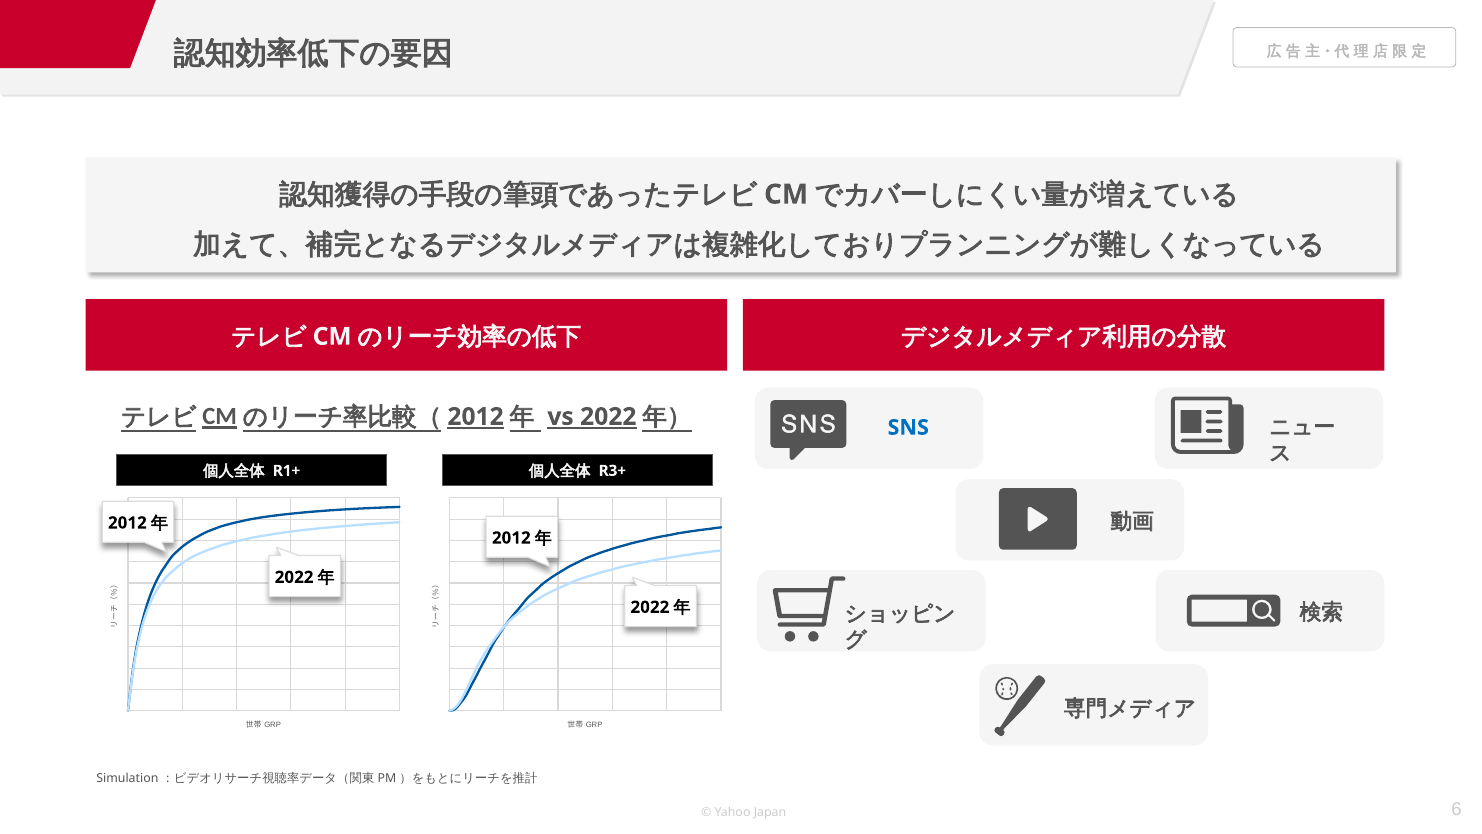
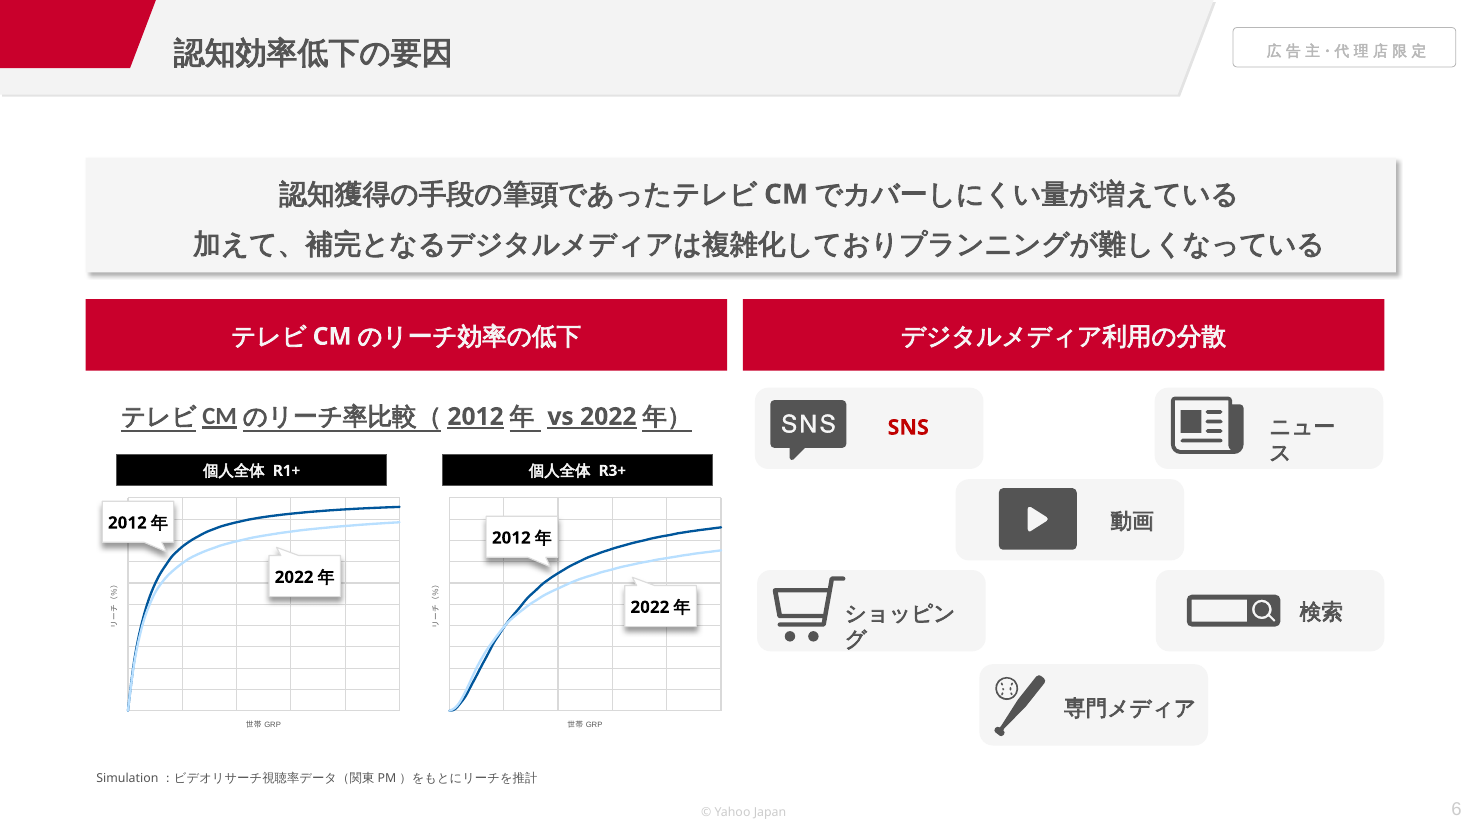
SNS colour: blue -> red
